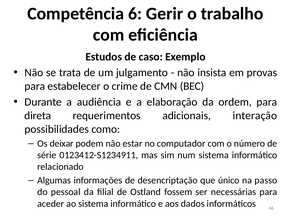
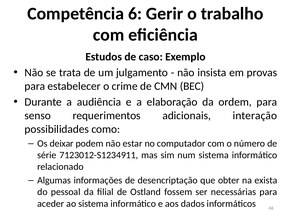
direta: direta -> senso
0123412-S1234911: 0123412-S1234911 -> 7123012-S1234911
único: único -> obter
passo: passo -> exista
